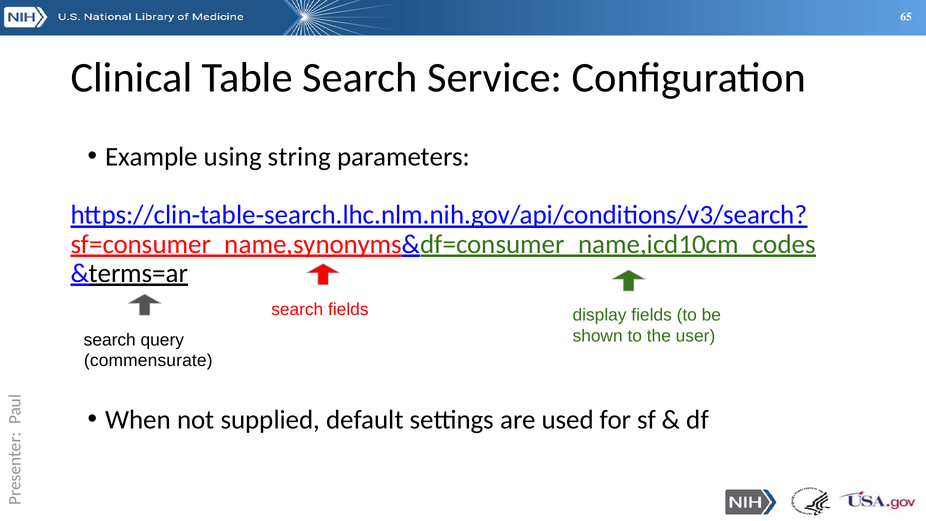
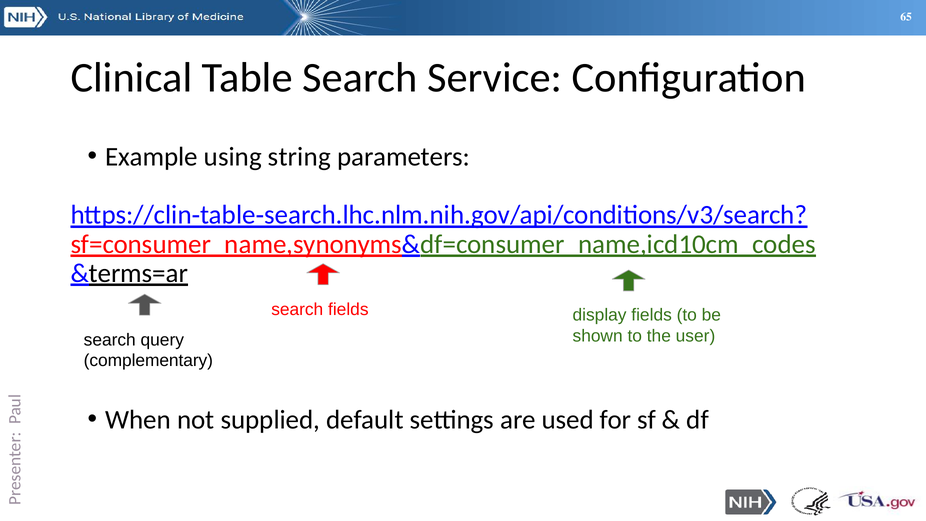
commensurate: commensurate -> complementary
